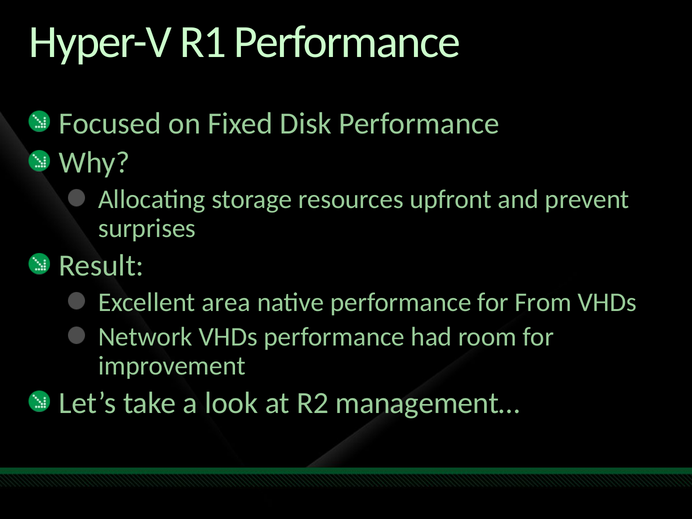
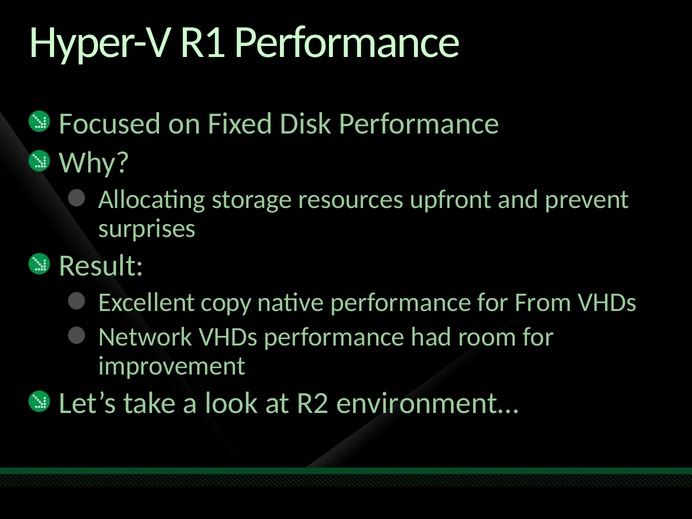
area: area -> copy
management…: management… -> environment…
